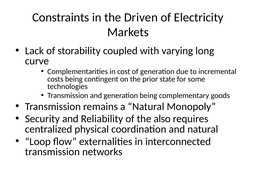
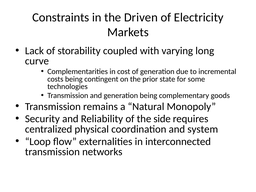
also: also -> side
and natural: natural -> system
